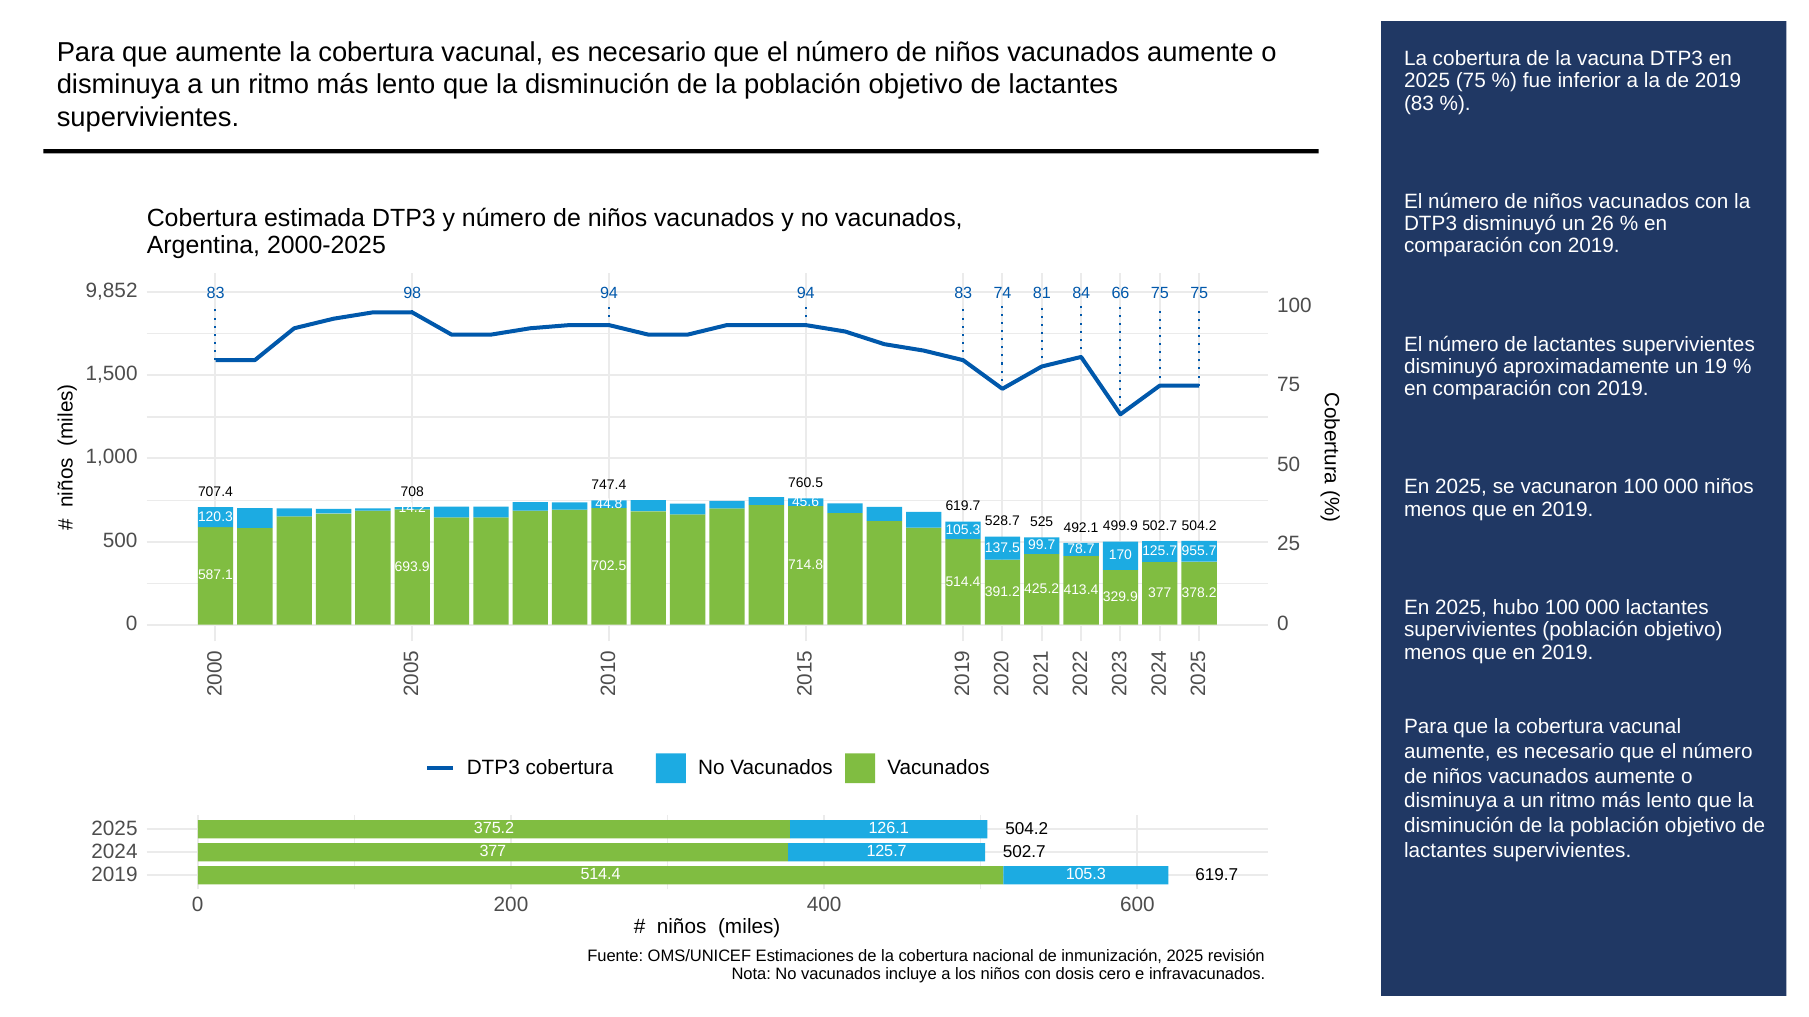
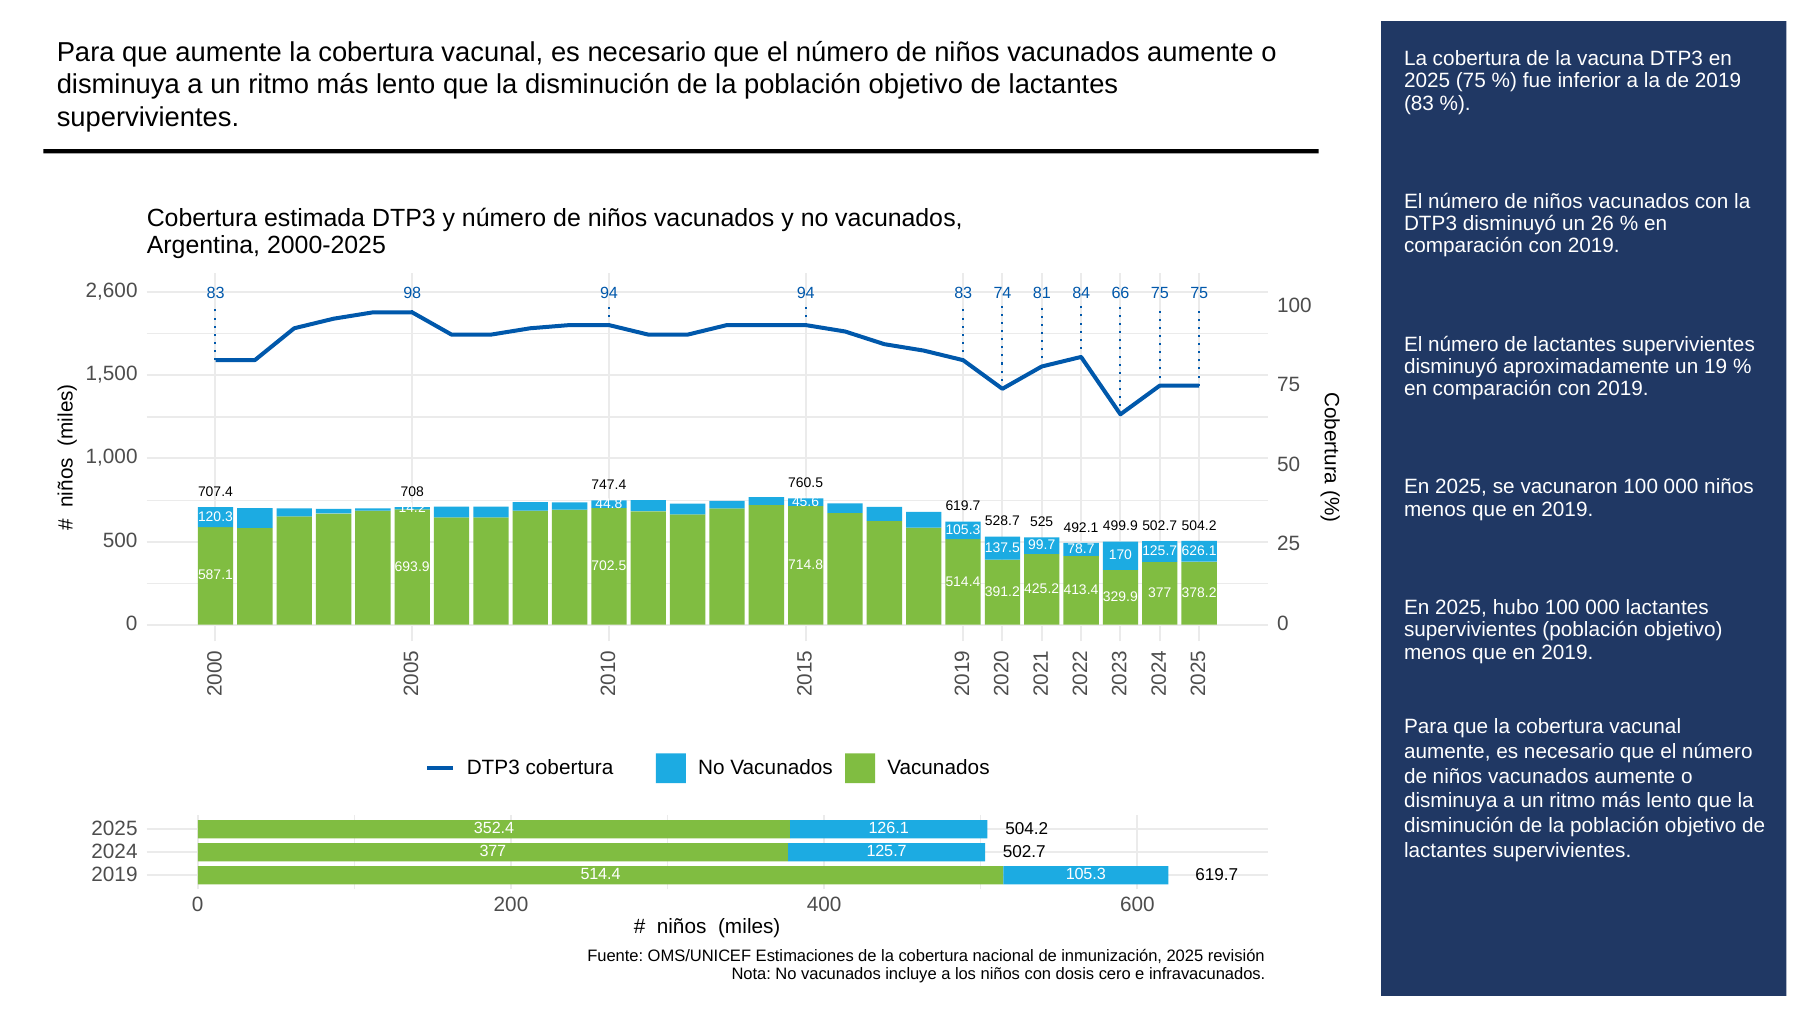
9,852: 9,852 -> 2,600
955.7: 955.7 -> 626.1
375.2: 375.2 -> 352.4
